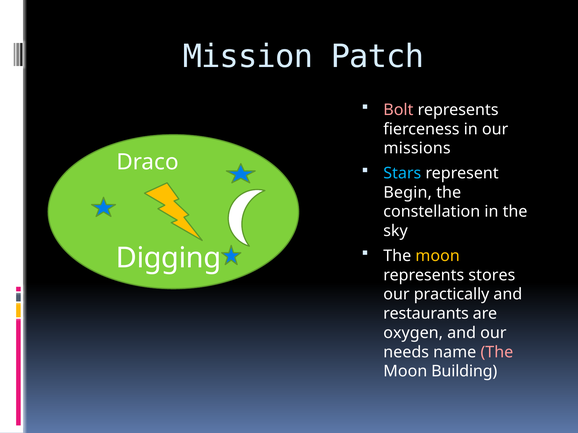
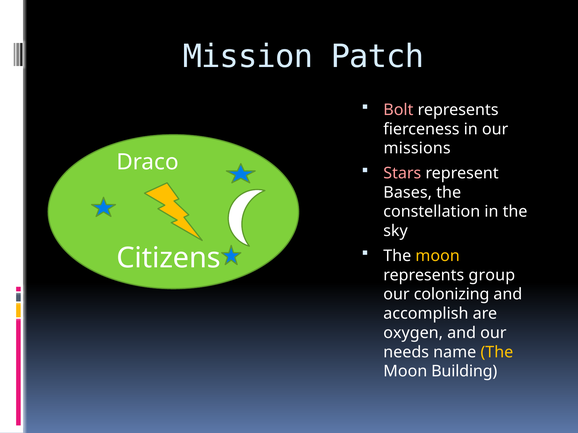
Stars colour: light blue -> pink
Begin: Begin -> Bases
Digging: Digging -> Citizens
stores: stores -> group
practically: practically -> colonizing
restaurants: restaurants -> accomplish
The at (497, 352) colour: pink -> yellow
